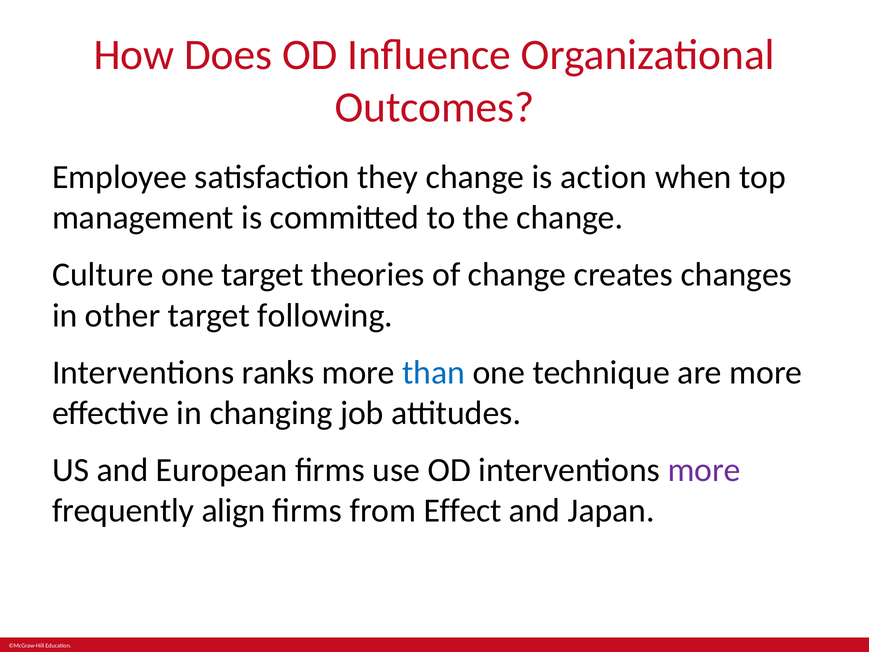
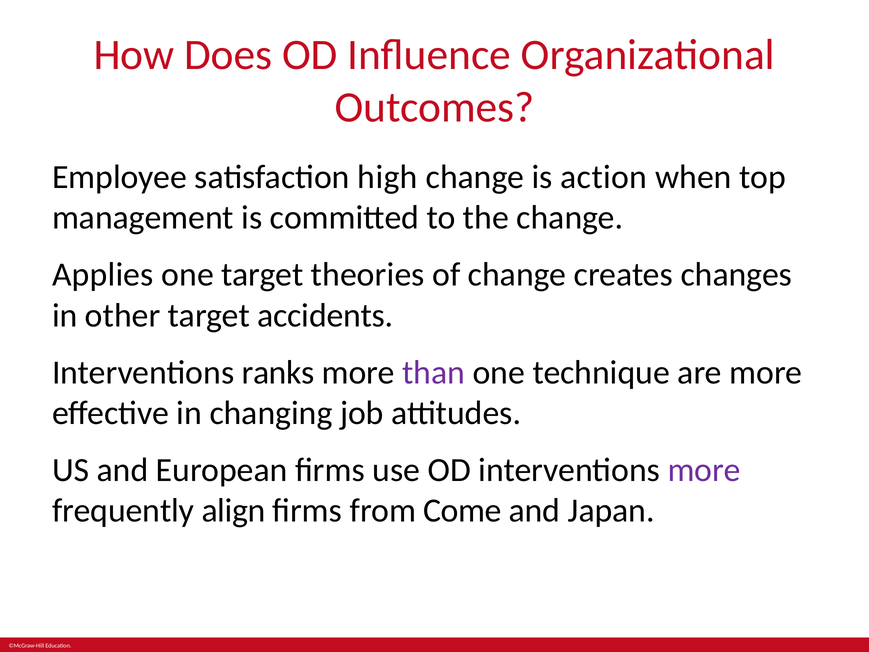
they: they -> high
Culture: Culture -> Applies
following: following -> accidents
than colour: blue -> purple
Effect: Effect -> Come
